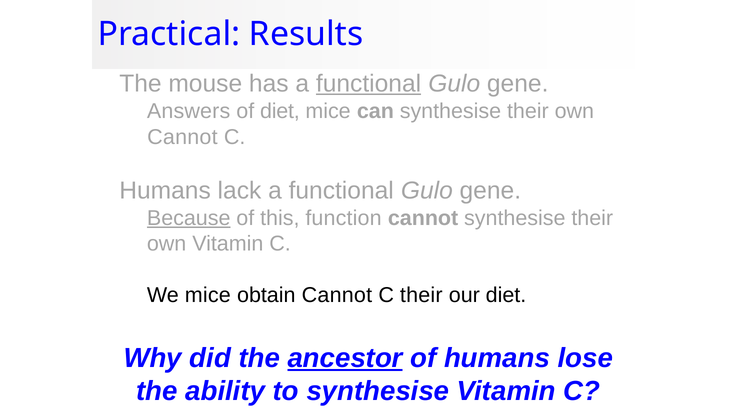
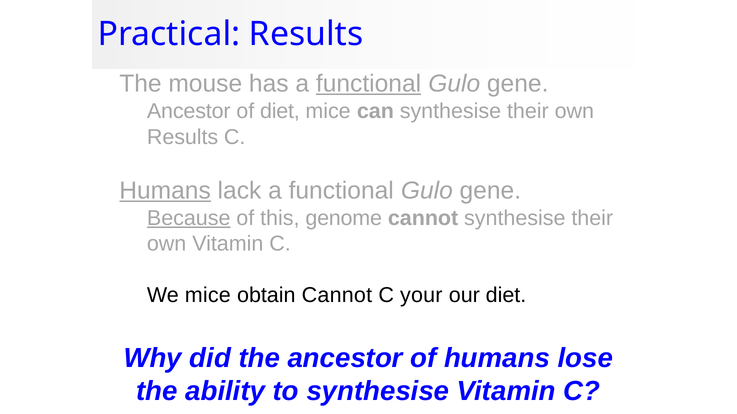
Answers at (189, 111): Answers -> Ancestor
Cannot at (182, 137): Cannot -> Results
Humans at (165, 191) underline: none -> present
function: function -> genome
C their: their -> your
ancestor at (345, 359) underline: present -> none
